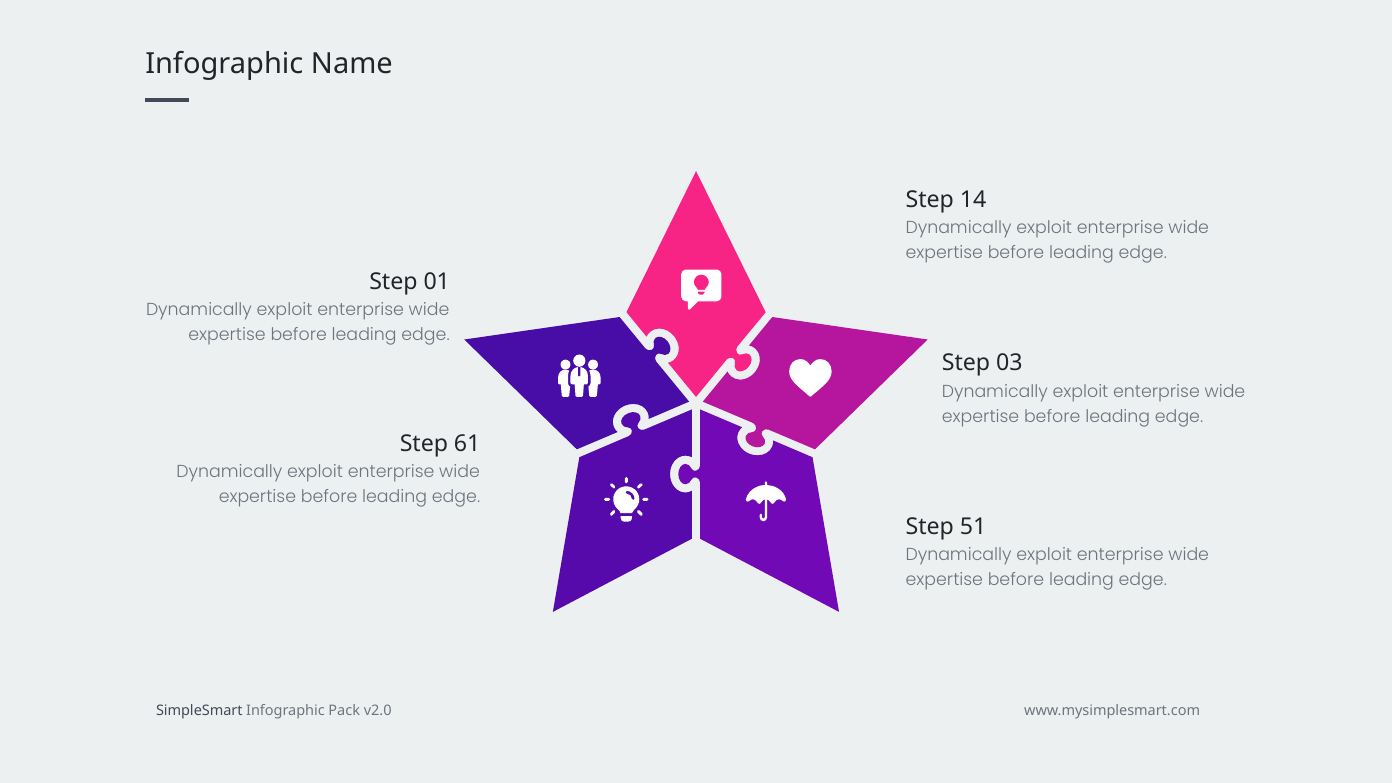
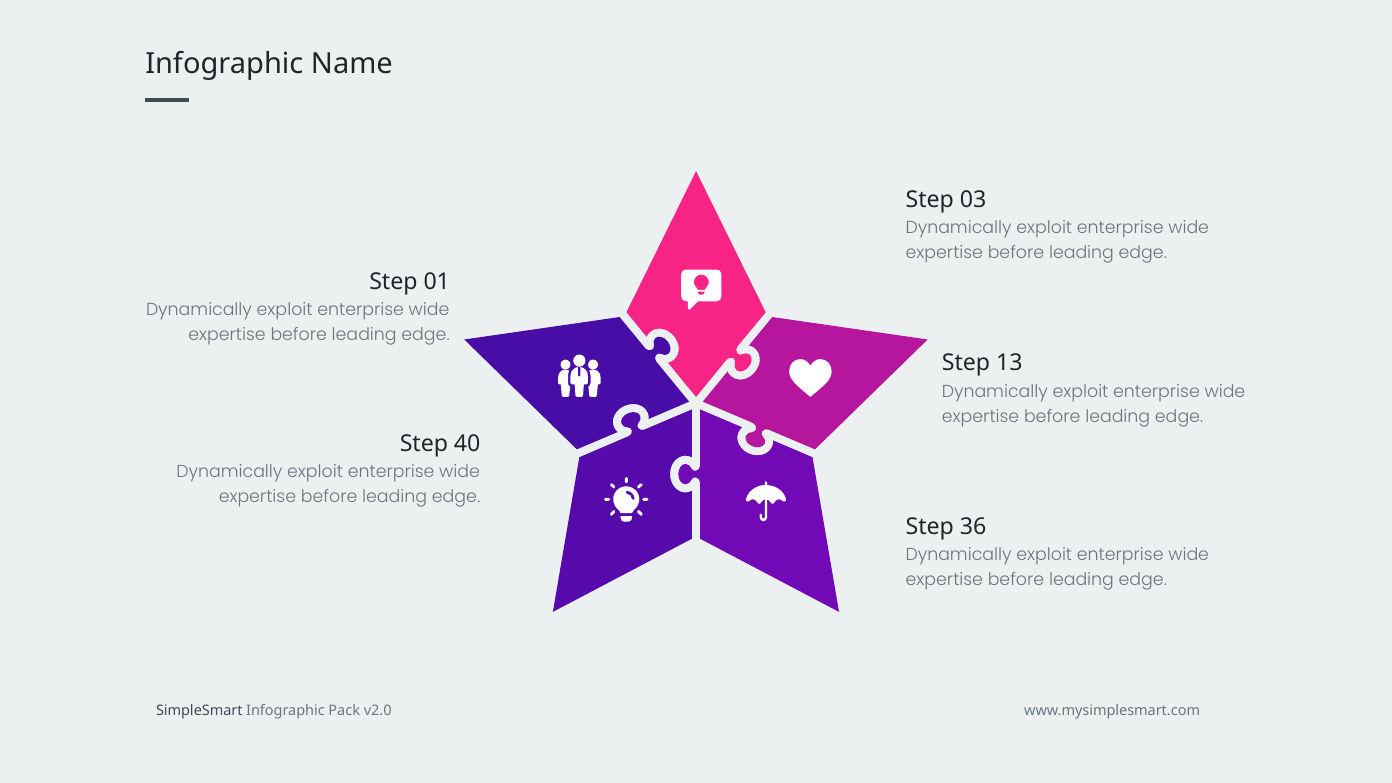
14: 14 -> 03
03: 03 -> 13
61: 61 -> 40
51: 51 -> 36
